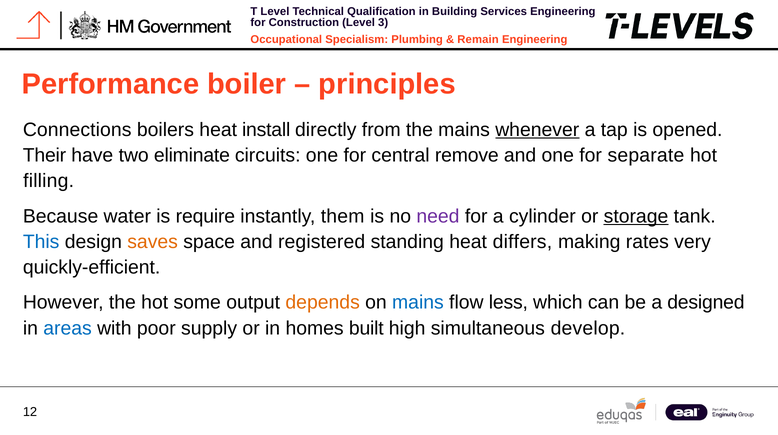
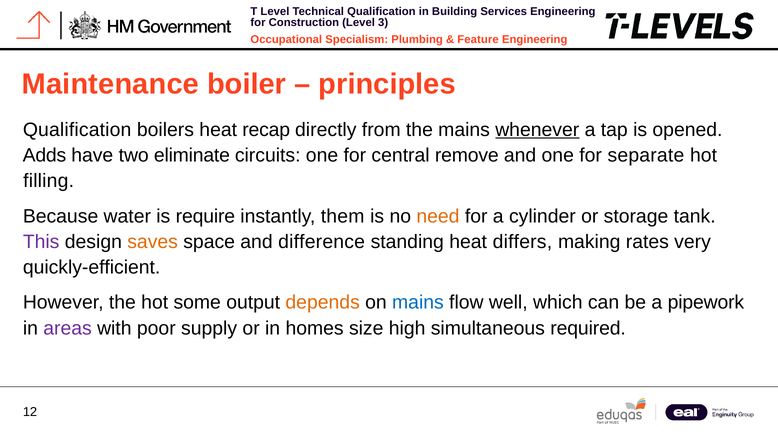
Remain: Remain -> Feature
Performance: Performance -> Maintenance
Connections at (77, 130): Connections -> Qualification
install: install -> recap
Their: Their -> Adds
need colour: purple -> orange
storage underline: present -> none
This colour: blue -> purple
registered: registered -> difference
less: less -> well
designed: designed -> pipework
areas colour: blue -> purple
built: built -> size
develop: develop -> required
